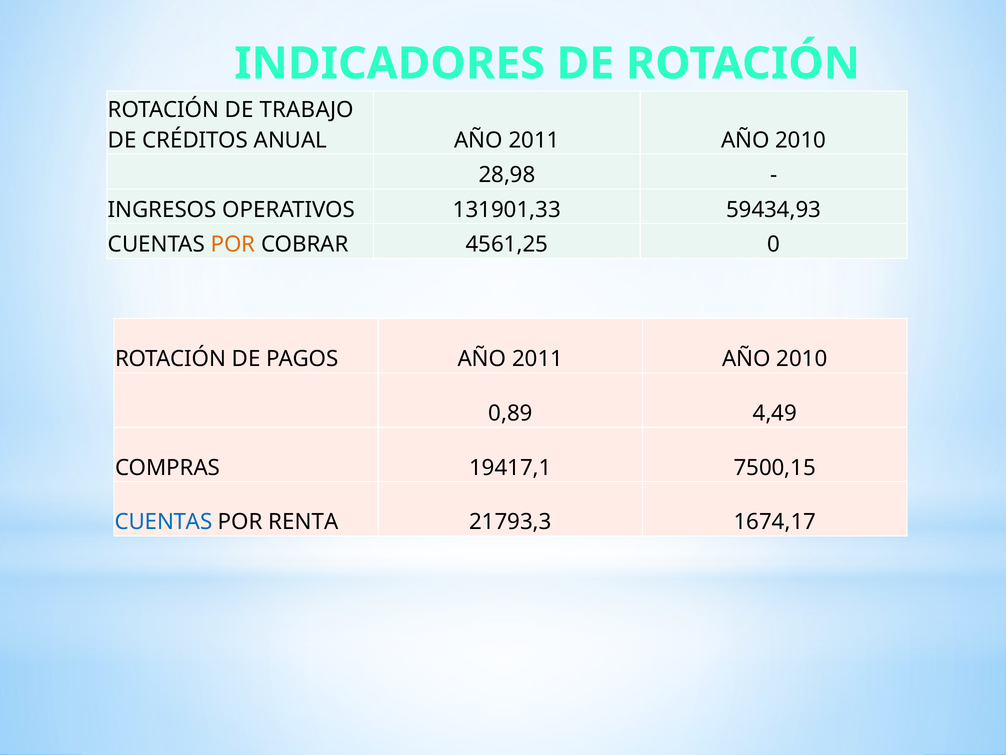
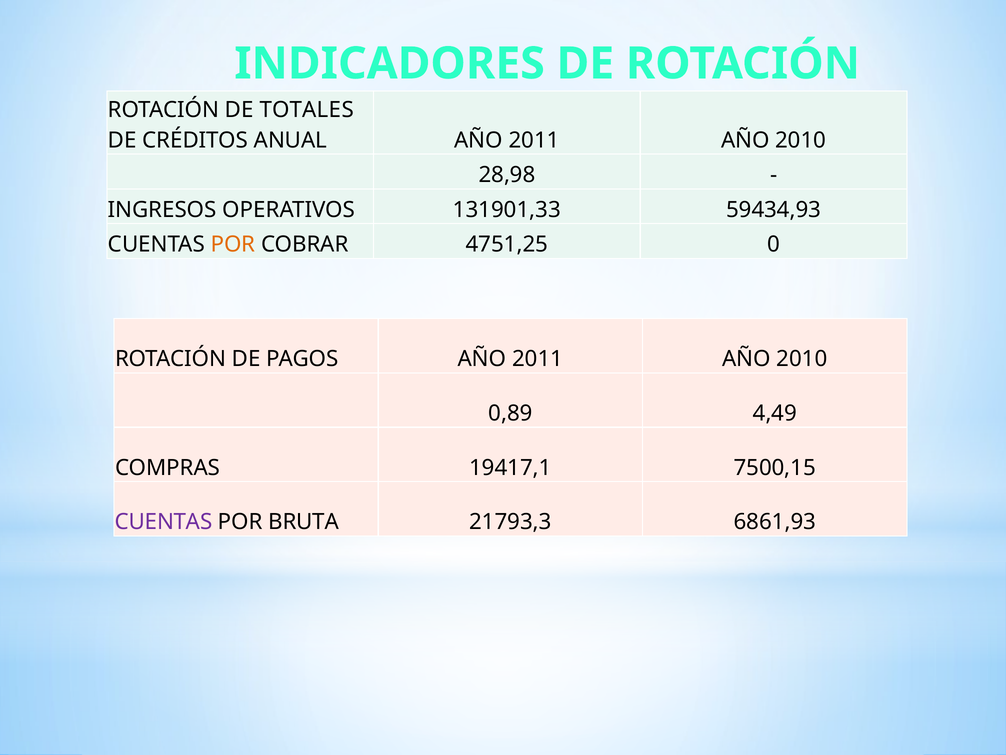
TRABAJO: TRABAJO -> TOTALES
4561,25: 4561,25 -> 4751,25
CUENTAS at (164, 522) colour: blue -> purple
RENTA: RENTA -> BRUTA
1674,17: 1674,17 -> 6861,93
